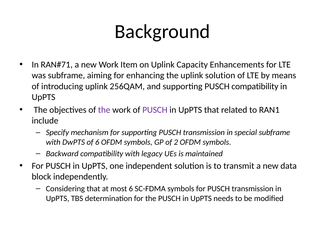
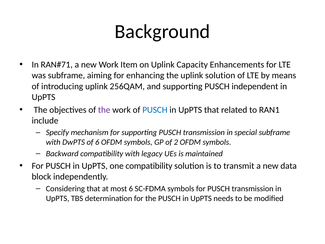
PUSCH compatibility: compatibility -> independent
PUSCH at (155, 110) colour: purple -> blue
one independent: independent -> compatibility
